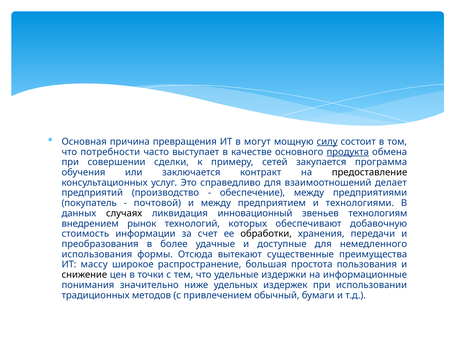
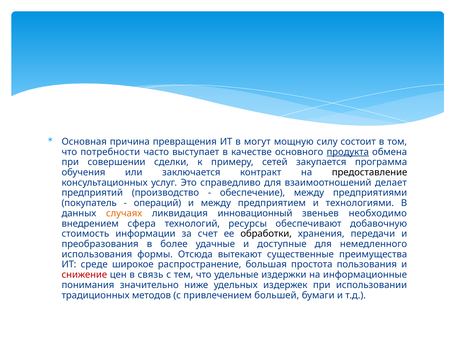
силу underline: present -> none
почтовой: почтовой -> операций
случаях colour: black -> orange
технологиям: технологиям -> необходимо
рынок: рынок -> сфера
которых: которых -> ресурсы
массу: массу -> среде
снижение colour: black -> red
точки: точки -> связь
обычный: обычный -> большей
